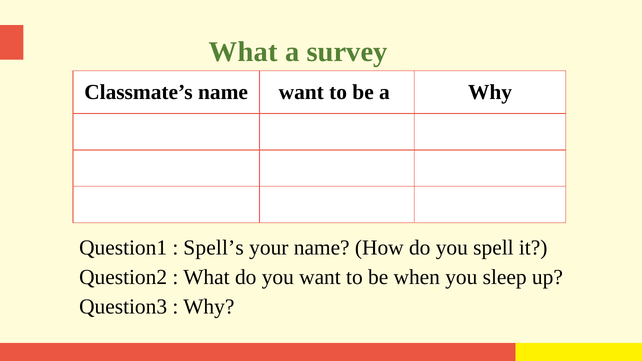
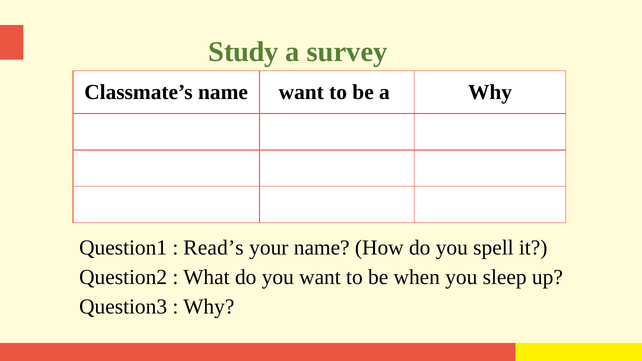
What at (243, 52): What -> Study
Spell’s: Spell’s -> Read’s
